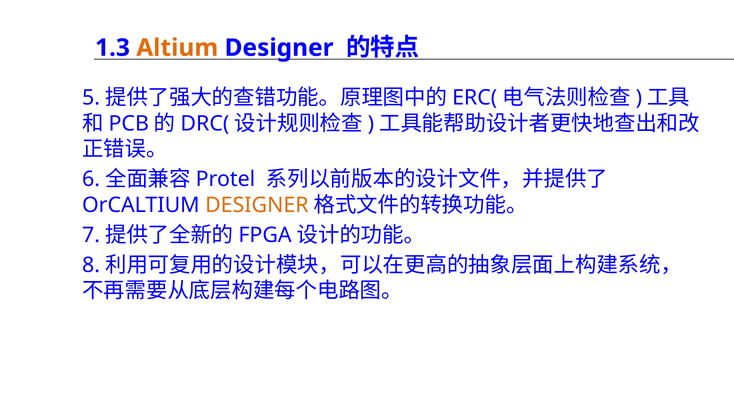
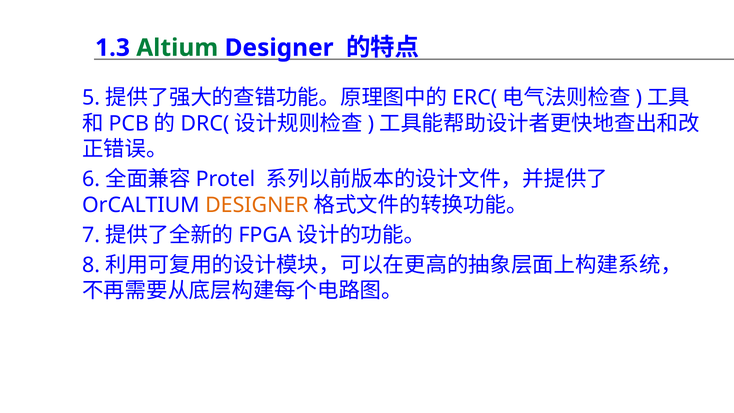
Altium colour: orange -> green
